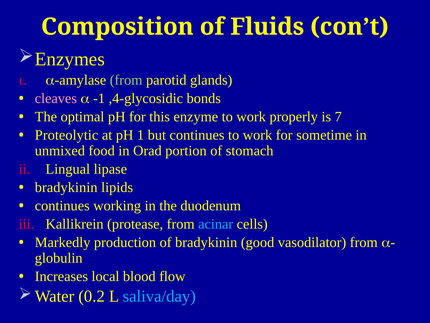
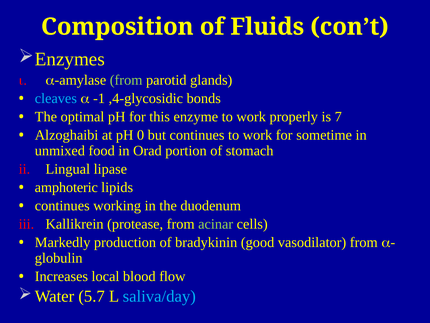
cleaves colour: pink -> light blue
Proteolytic: Proteolytic -> Alzoghaibi
1: 1 -> 0
bradykinin at (66, 187): bradykinin -> amphoteric
acinar colour: light blue -> light green
0.2: 0.2 -> 5.7
